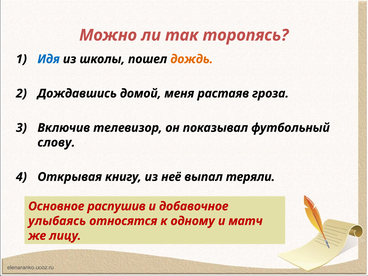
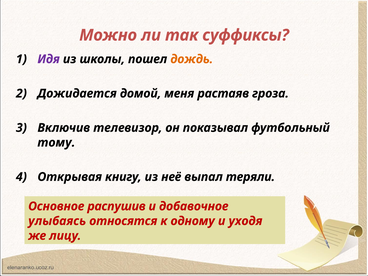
торопясь: торопясь -> суффиксы
Идя colour: blue -> purple
Дождавшись: Дождавшись -> Дожидается
слову: слову -> тому
матч: матч -> уходя
